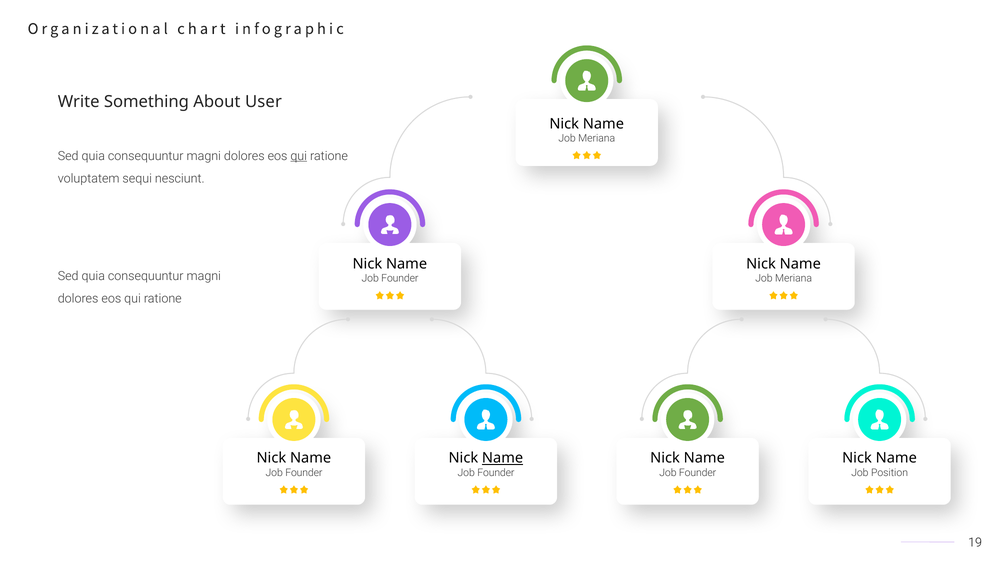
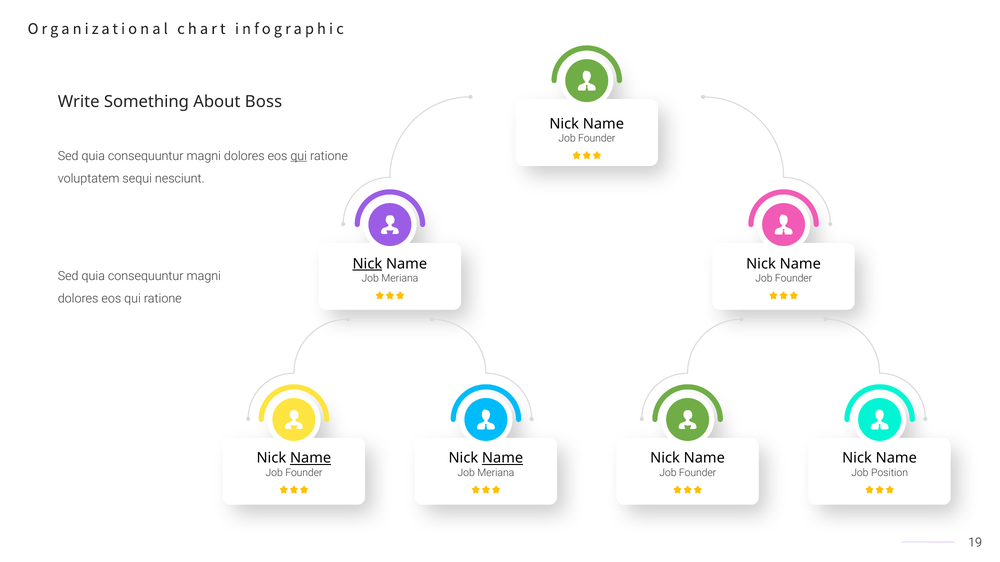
User: User -> Boss
Meriana at (597, 138): Meriana -> Founder
Nick at (367, 264) underline: none -> present
Founder at (400, 279): Founder -> Meriana
Meriana at (794, 279): Meriana -> Founder
Name at (311, 458) underline: none -> present
Founder at (496, 473): Founder -> Meriana
